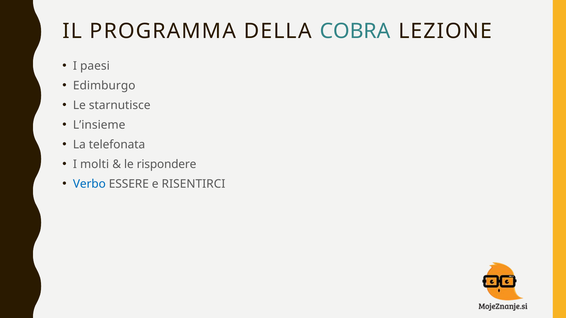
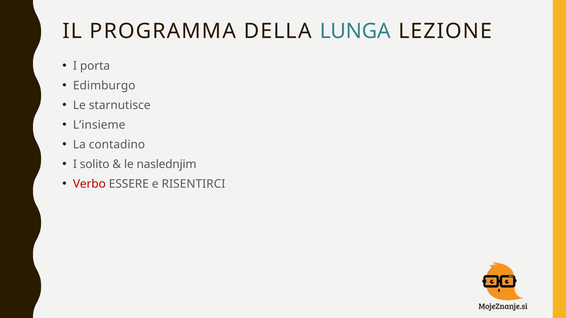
COBRA: COBRA -> LUNGA
paesi: paesi -> porta
telefonata: telefonata -> contadino
molti: molti -> solito
rispondere: rispondere -> naslednjim
Verbo colour: blue -> red
